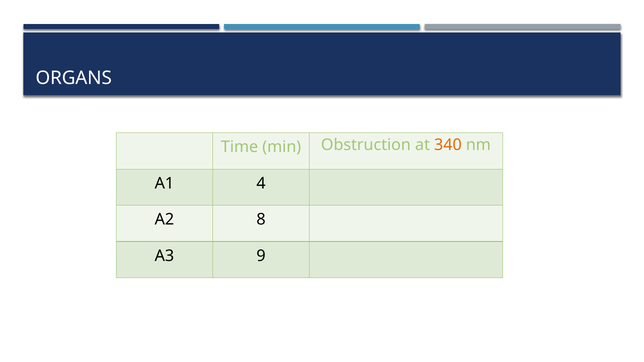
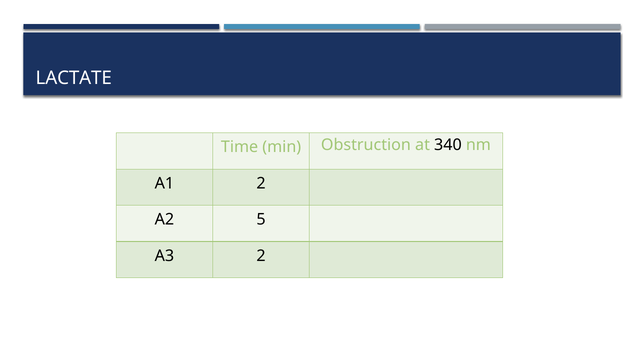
ORGANS: ORGANS -> LACTATE
340 colour: orange -> black
A1 4: 4 -> 2
8: 8 -> 5
A3 9: 9 -> 2
